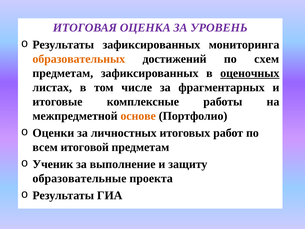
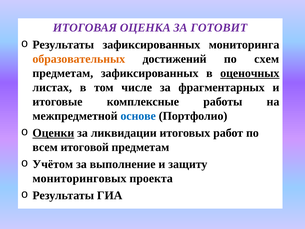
УРОВЕНЬ: УРОВЕНЬ -> ГОТОВИТ
основе colour: orange -> blue
Оценки underline: none -> present
личностных: личностных -> ликвидации
Ученик: Ученик -> Учётом
образовательные: образовательные -> мониторинговых
